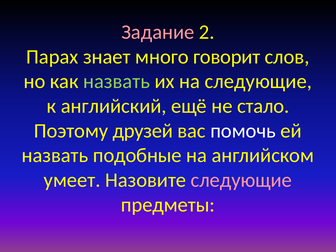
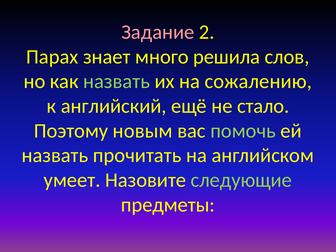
говорит: говорит -> решила
на следующие: следующие -> сожалению
друзей: друзей -> новым
помочь colour: white -> light green
подобные: подобные -> прочитать
следующие at (241, 180) colour: pink -> light green
